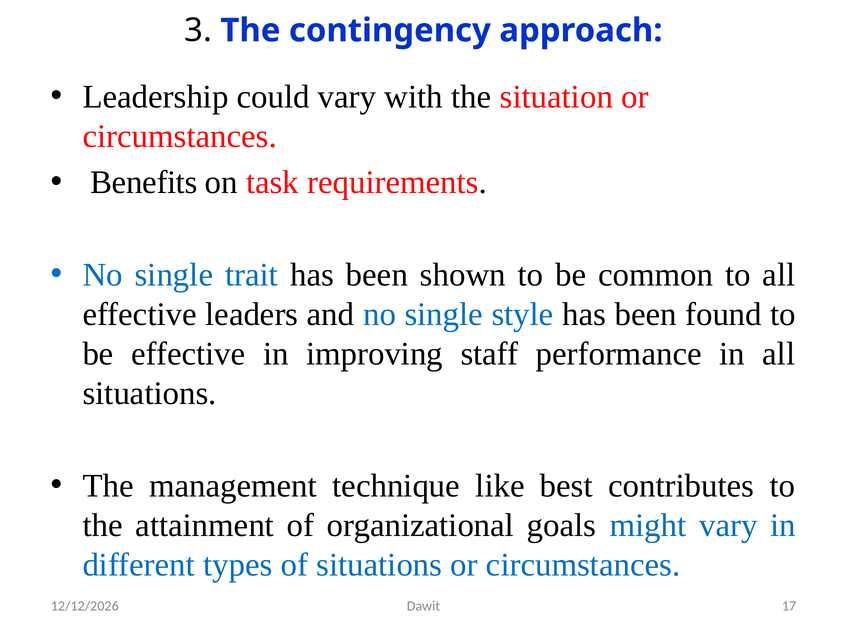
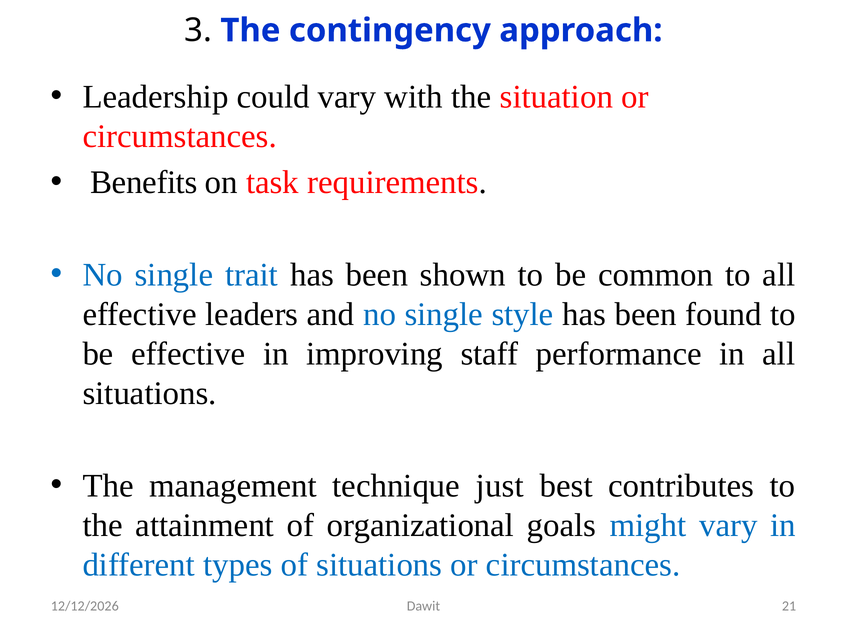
like: like -> just
17: 17 -> 21
